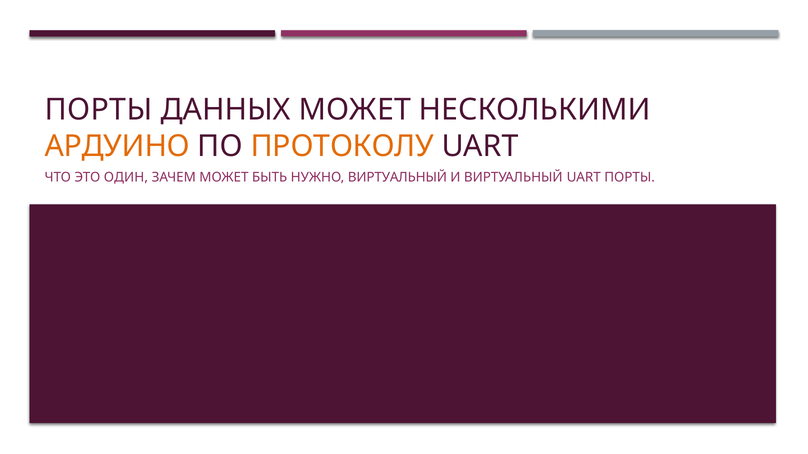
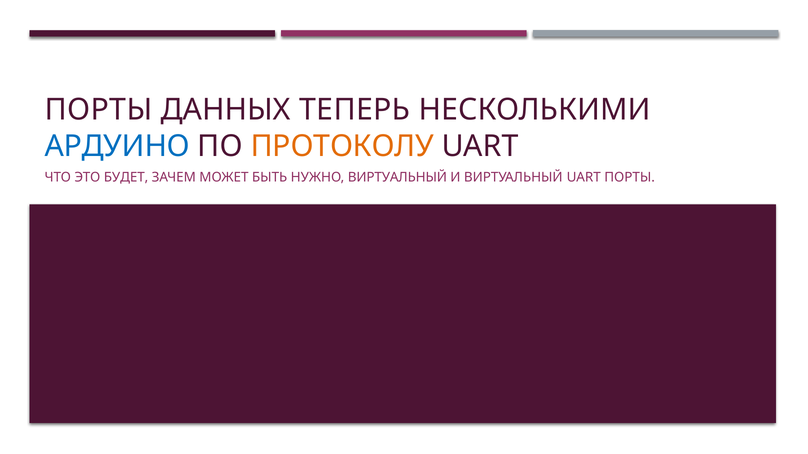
ДАННЫХ МОЖЕТ: МОЖЕТ -> ТЕПЕРЬ
АРДУИНО colour: orange -> blue
ОДИН: ОДИН -> БУДЕТ
